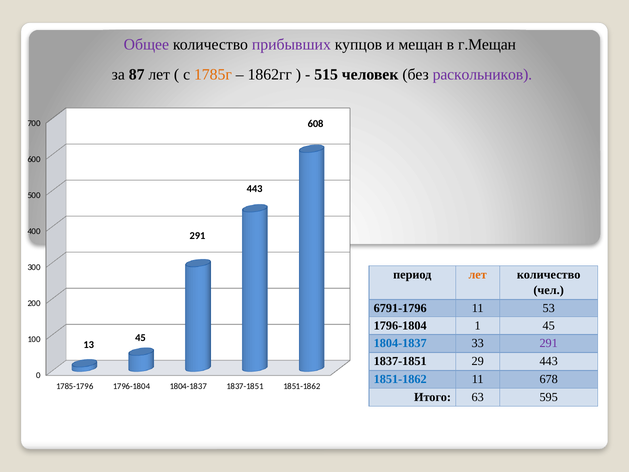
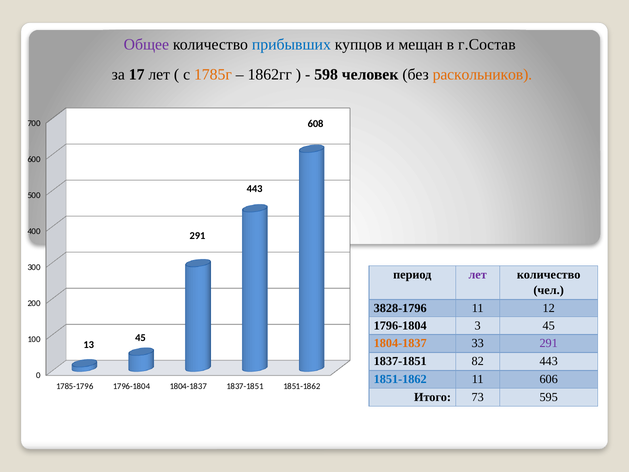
прибывших colour: purple -> blue
г.Мещан: г.Мещан -> г.Состав
87: 87 -> 17
515: 515 -> 598
раскольников colour: purple -> orange
лет at (478, 274) colour: orange -> purple
6791-1796: 6791-1796 -> 3828-1796
53: 53 -> 12
1: 1 -> 3
1804-1837 at (400, 343) colour: blue -> orange
29: 29 -> 82
678: 678 -> 606
63: 63 -> 73
